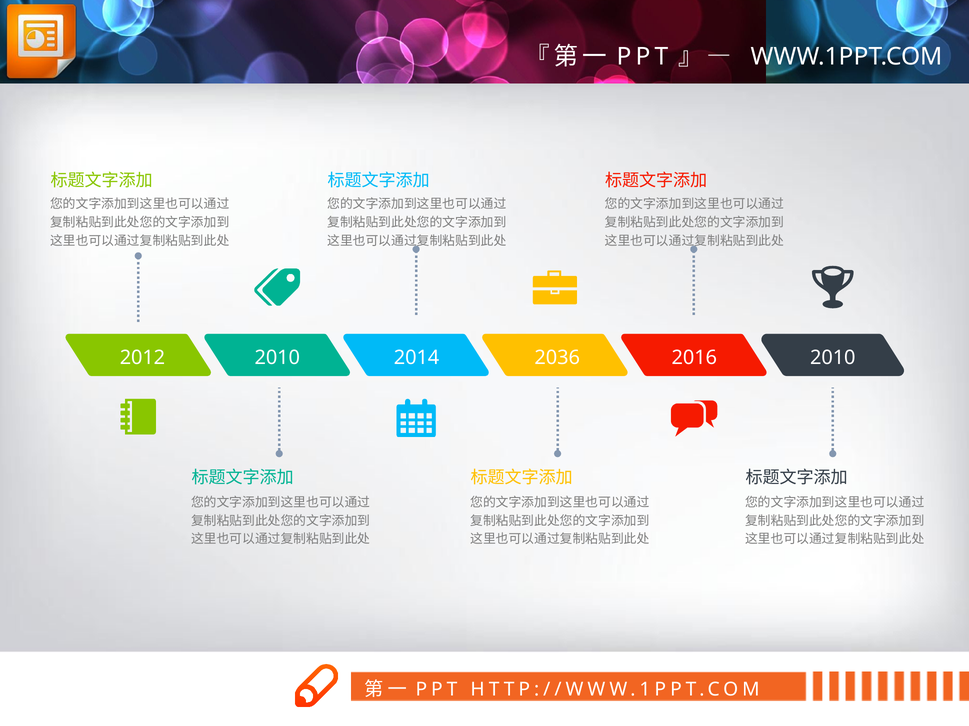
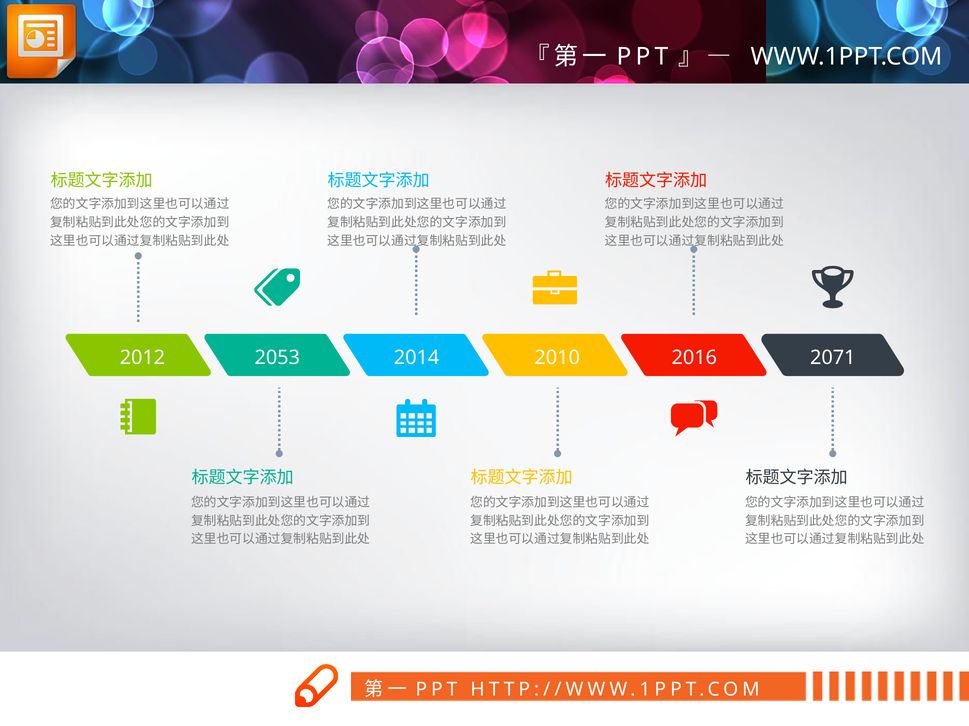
2012 2010: 2010 -> 2053
2036: 2036 -> 2010
2016 2010: 2010 -> 2071
